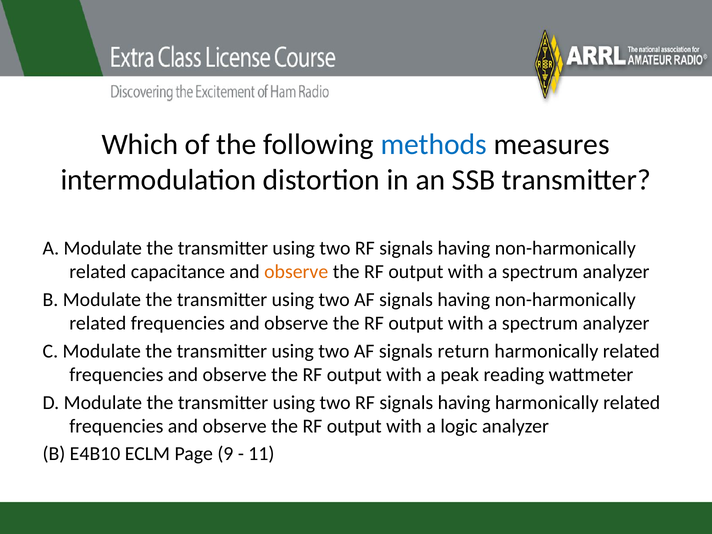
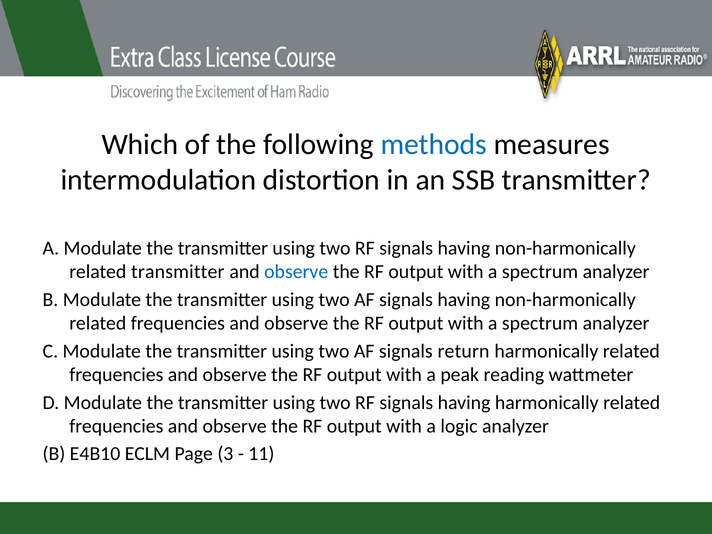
related capacitance: capacitance -> transmitter
observe at (296, 272) colour: orange -> blue
9: 9 -> 3
